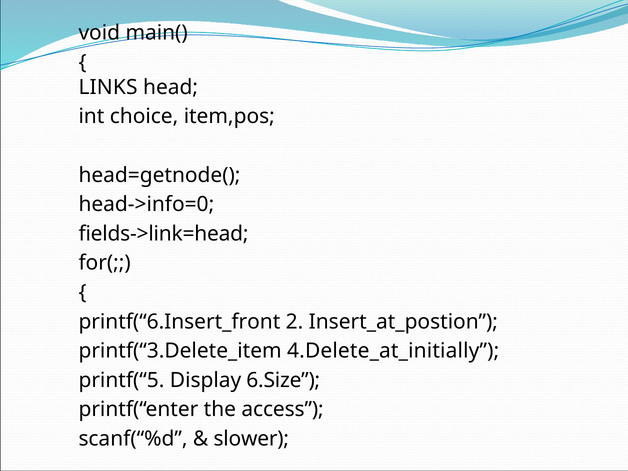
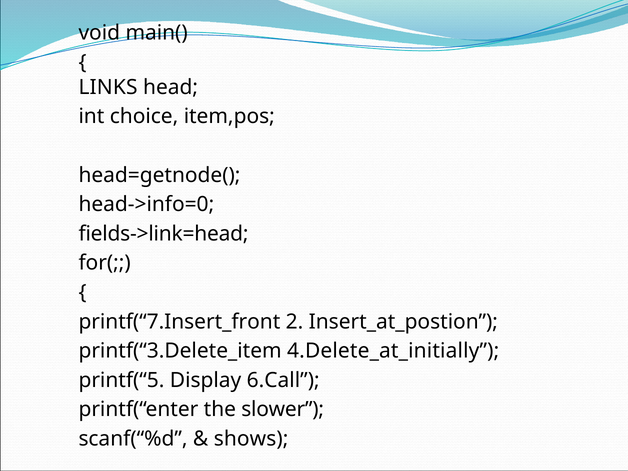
printf(“6.Insert_front: printf(“6.Insert_front -> printf(“7.Insert_front
6.Size: 6.Size -> 6.Call
access: access -> slower
slower: slower -> shows
